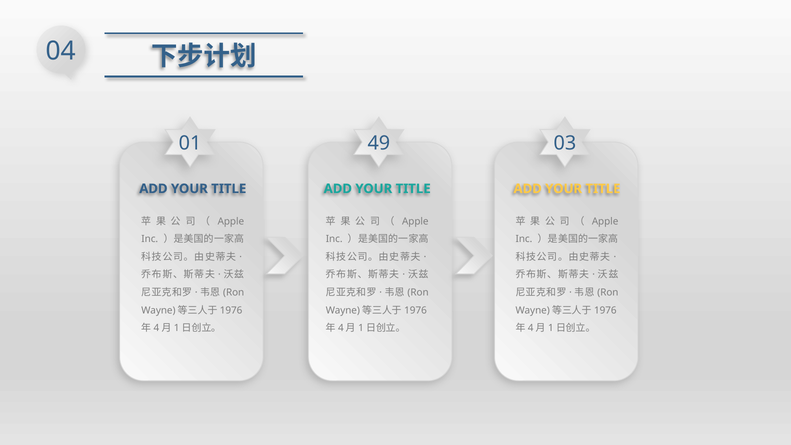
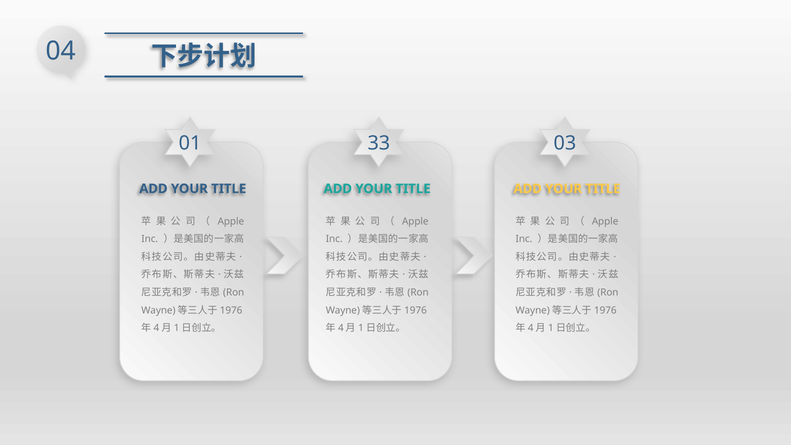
49: 49 -> 33
